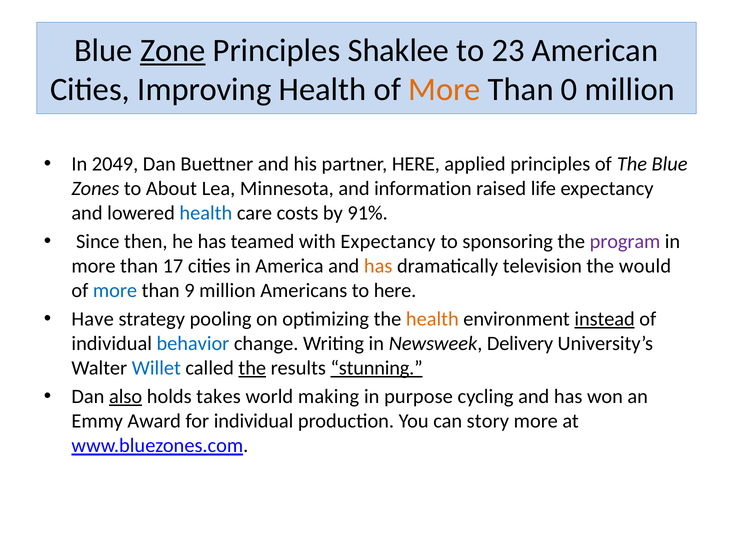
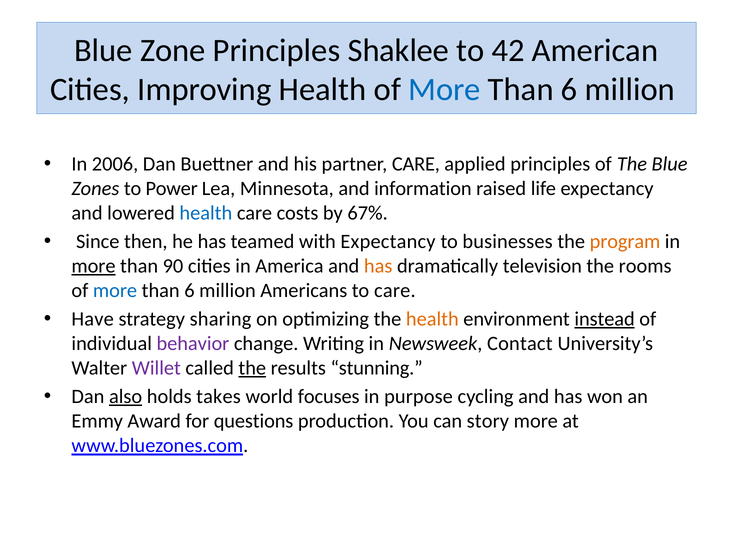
Zone underline: present -> none
23: 23 -> 42
More at (444, 90) colour: orange -> blue
0 at (569, 90): 0 -> 6
2049: 2049 -> 2006
partner HERE: HERE -> CARE
About: About -> Power
91%: 91% -> 67%
sponsoring: sponsoring -> businesses
program colour: purple -> orange
more at (94, 266) underline: none -> present
17: 17 -> 90
would: would -> rooms
9 at (189, 290): 9 -> 6
to here: here -> care
pooling: pooling -> sharing
behavior colour: blue -> purple
Delivery: Delivery -> Contact
Willet colour: blue -> purple
stunning underline: present -> none
making: making -> focuses
for individual: individual -> questions
